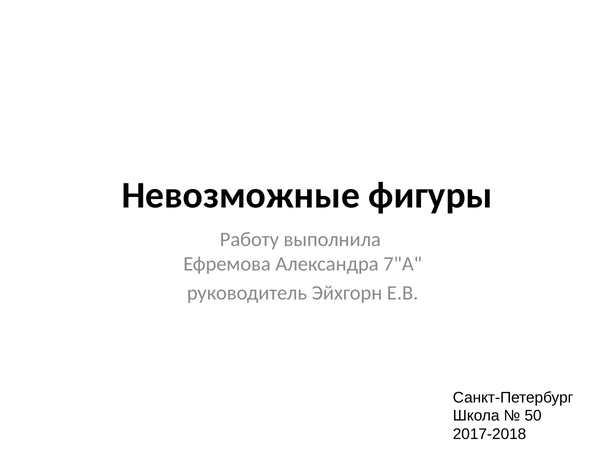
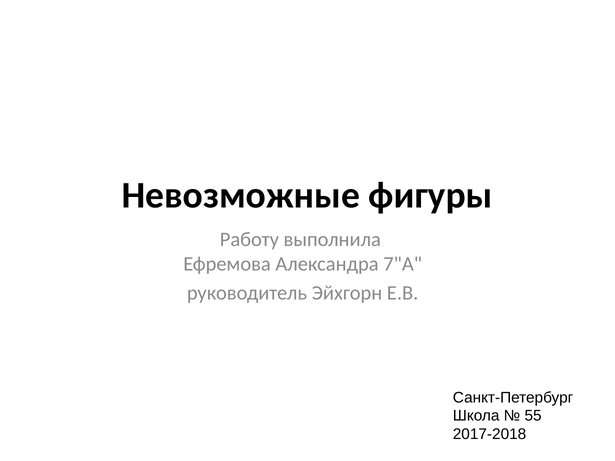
50: 50 -> 55
